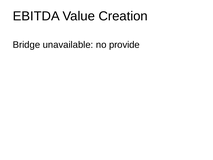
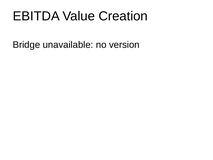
provide: provide -> version
